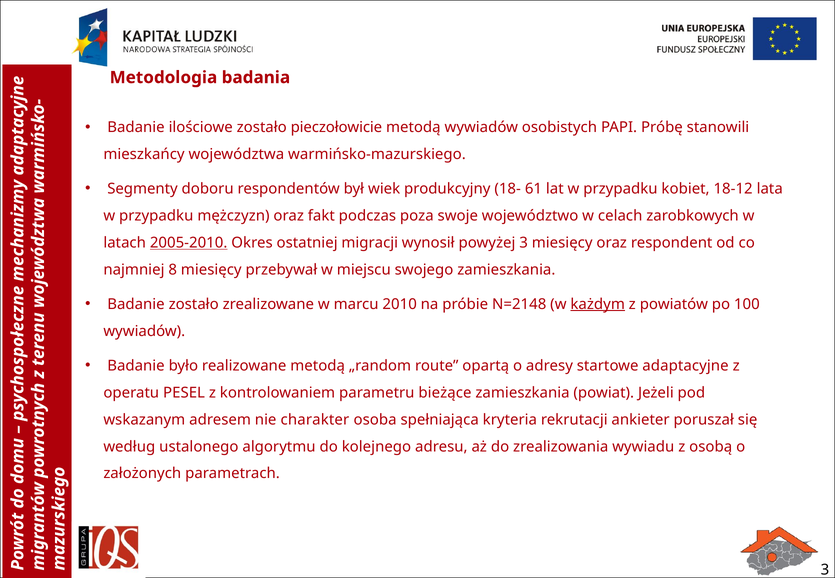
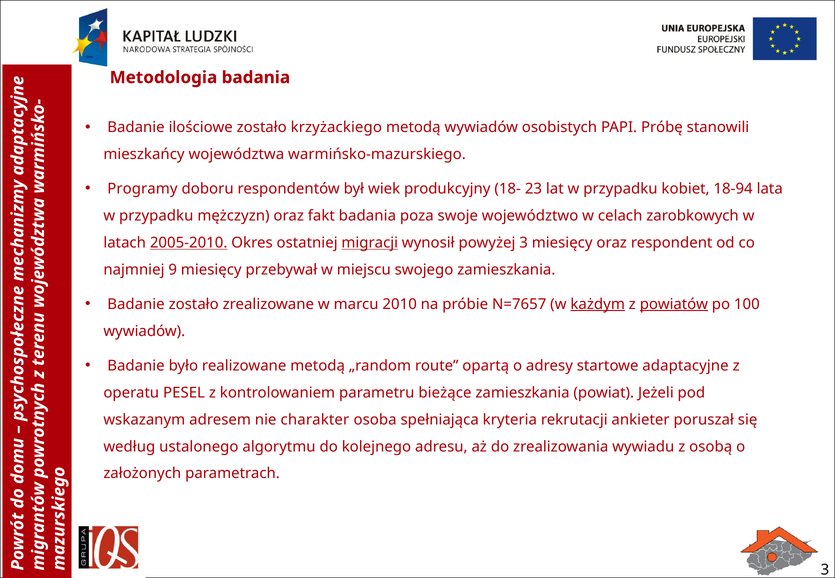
pieczołowicie: pieczołowicie -> krzyżackiego
Segmenty: Segmenty -> Programy
61: 61 -> 23
18-12: 18-12 -> 18-94
fakt podczas: podczas -> badania
migracji underline: none -> present
8: 8 -> 9
N=2148: N=2148 -> N=7657
powiatów underline: none -> present
